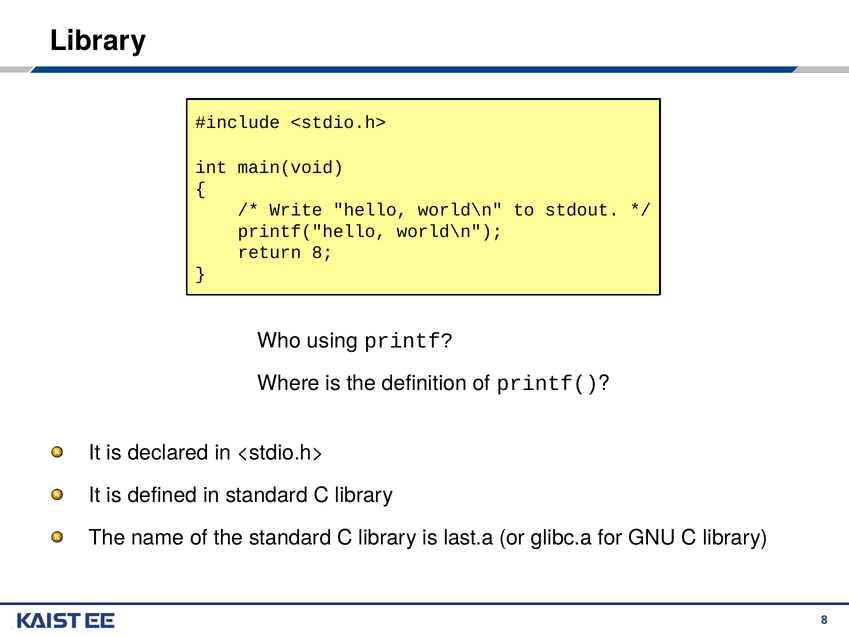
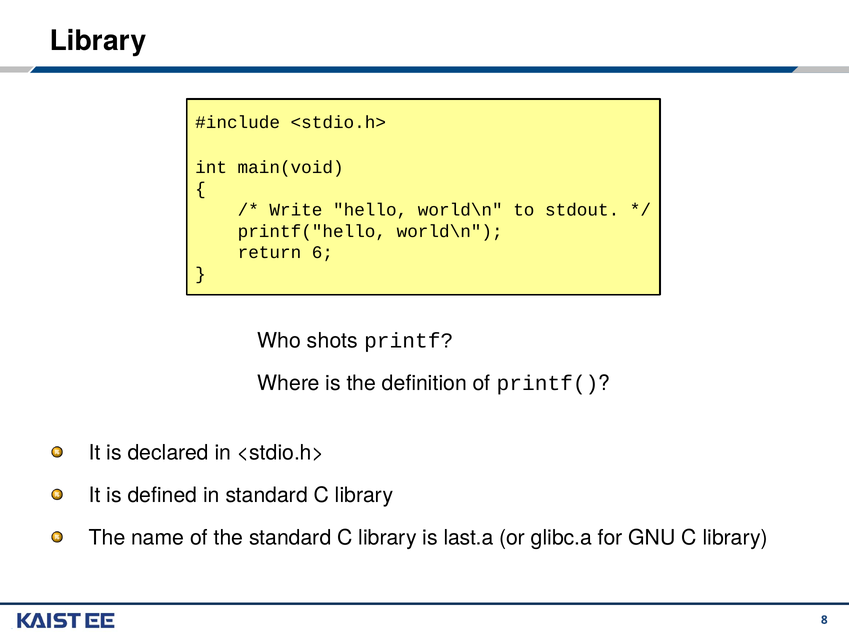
return 8: 8 -> 6
using: using -> shots
